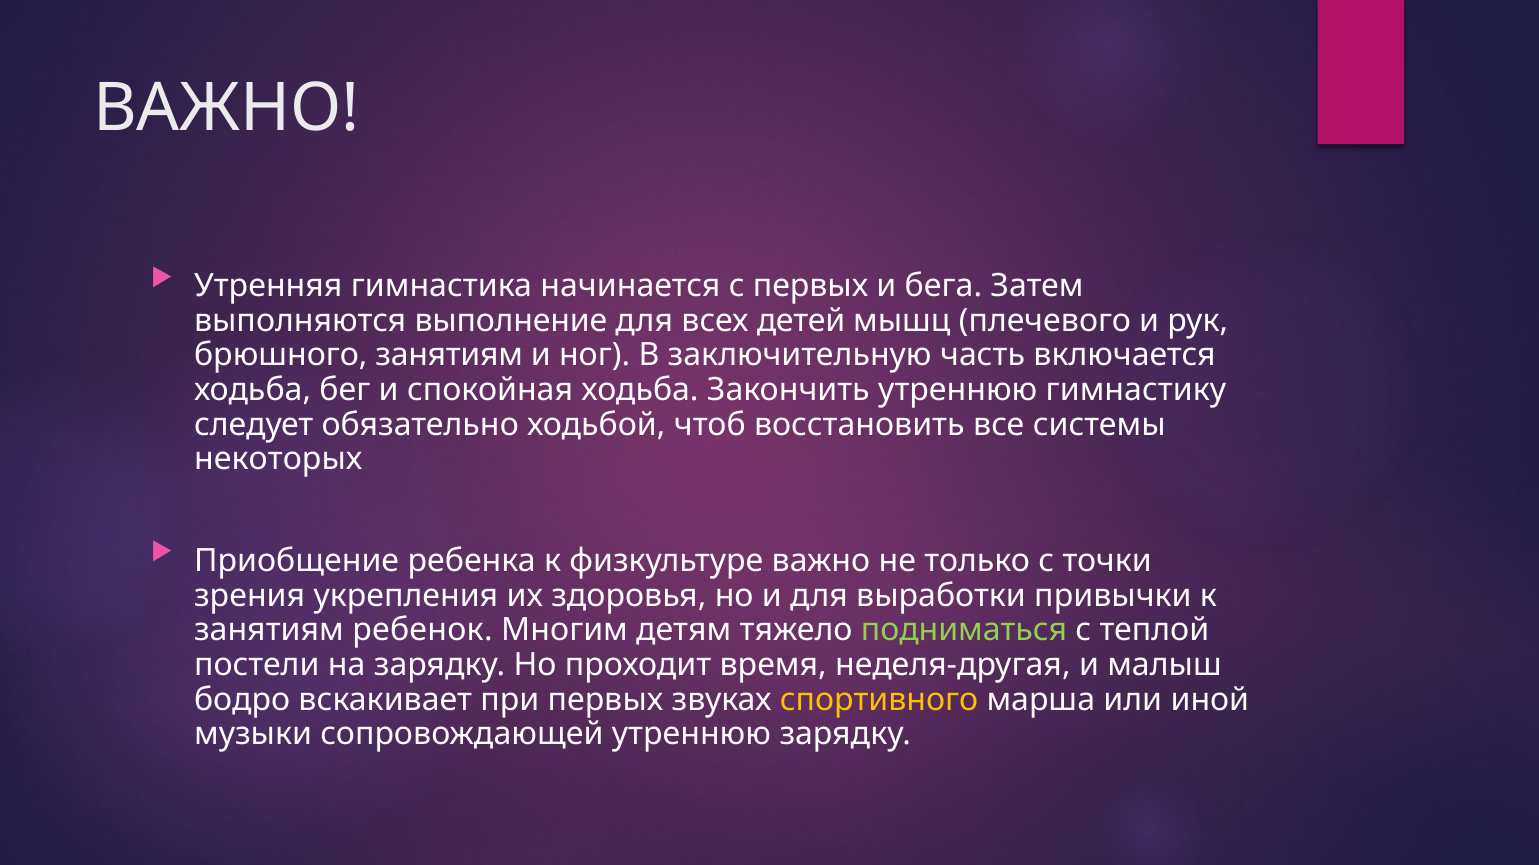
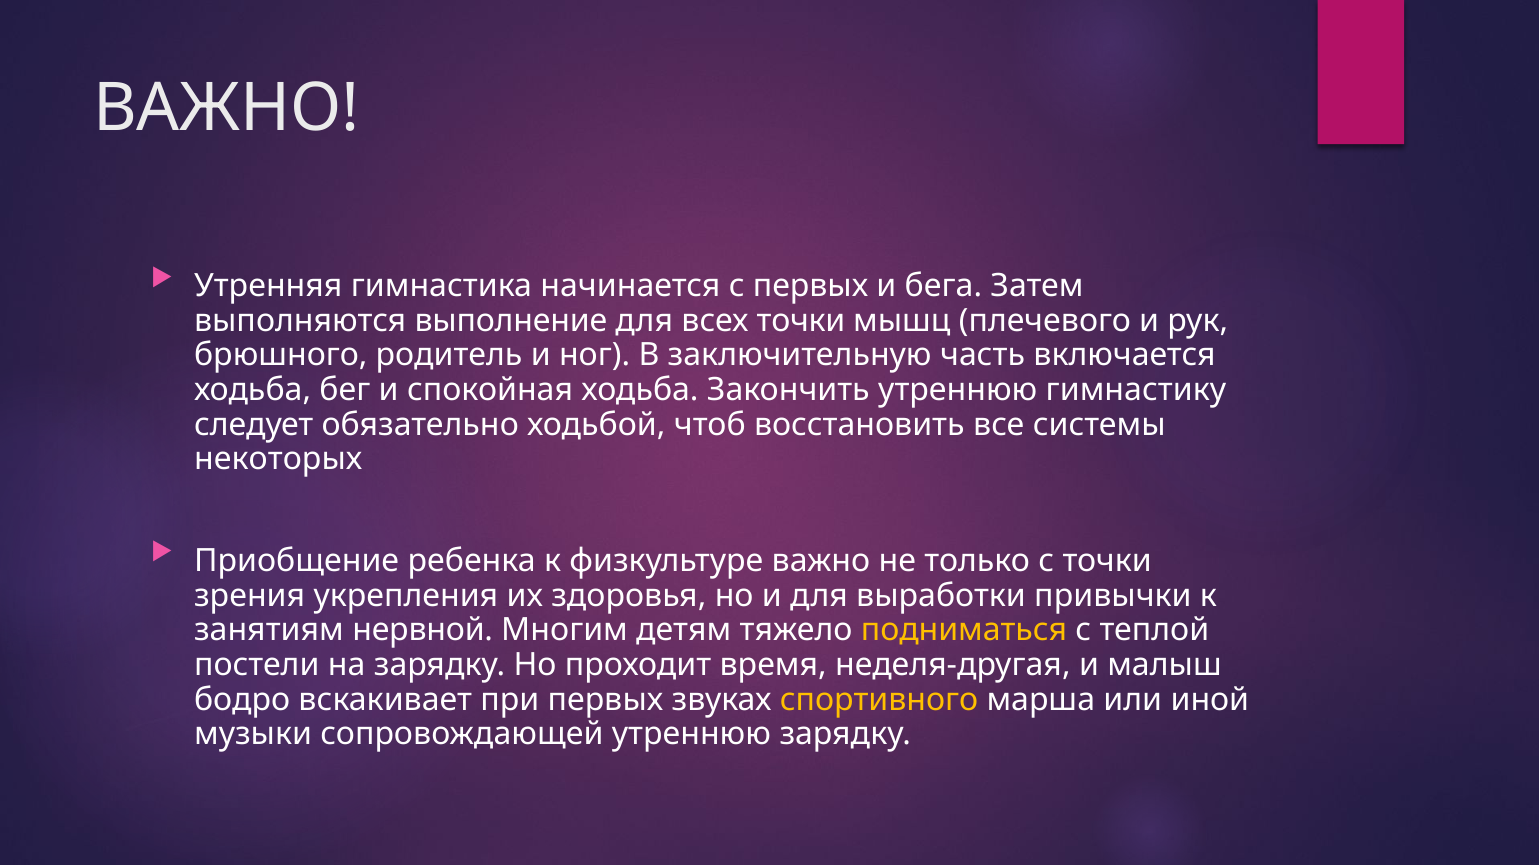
всех детей: детей -> точки
брюшного занятиям: занятиям -> родитель
ребенок: ребенок -> нервной
подниматься colour: light green -> yellow
